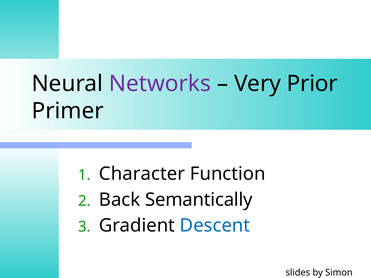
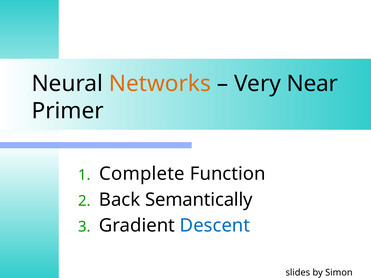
Networks colour: purple -> orange
Prior: Prior -> Near
Character: Character -> Complete
